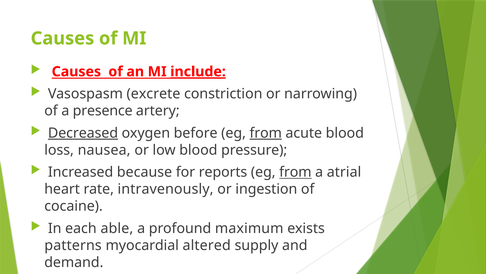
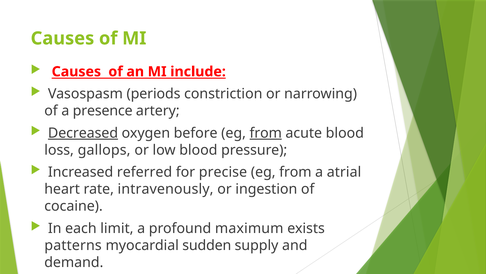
include underline: present -> none
excrete: excrete -> periods
nausea: nausea -> gallops
because: because -> referred
reports: reports -> precise
from at (295, 172) underline: present -> none
able: able -> limit
altered: altered -> sudden
